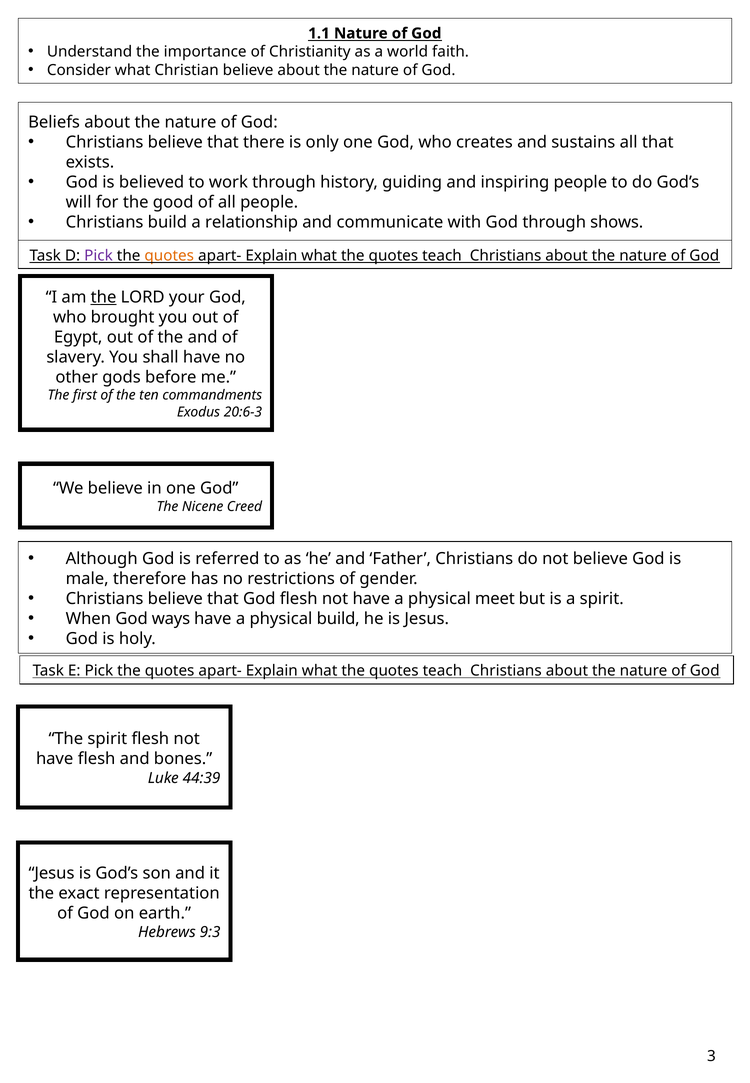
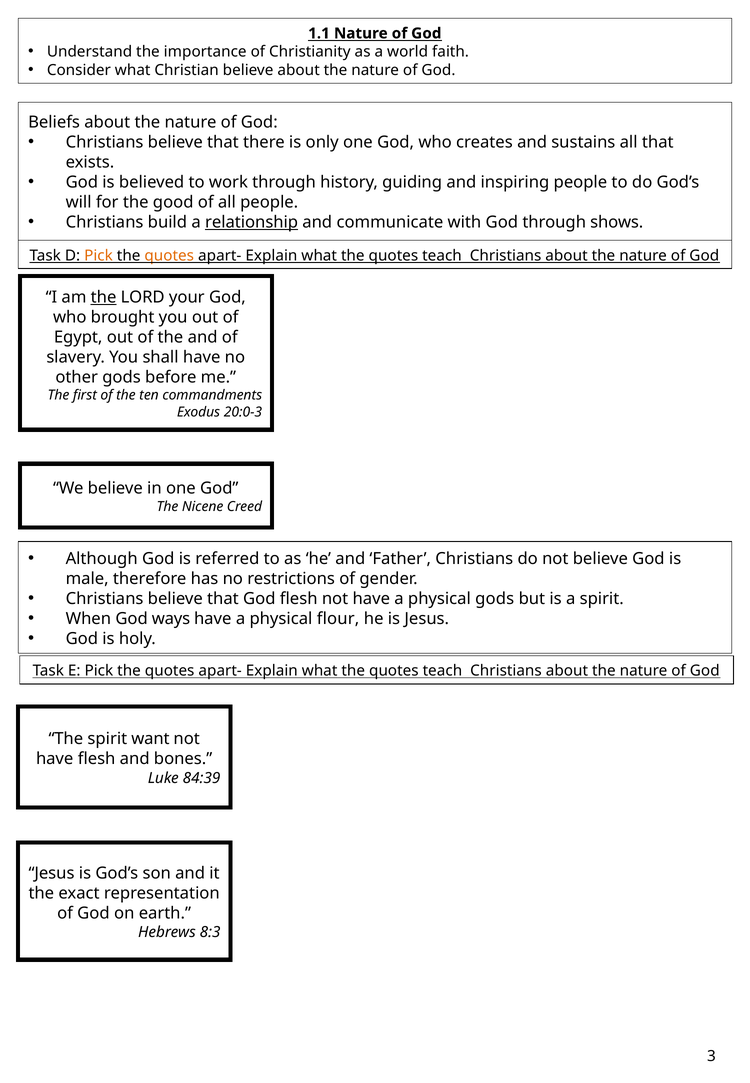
relationship underline: none -> present
Pick at (99, 256) colour: purple -> orange
20:6-3: 20:6-3 -> 20:0-3
physical meet: meet -> gods
physical build: build -> flour
spirit flesh: flesh -> want
44:39: 44:39 -> 84:39
9:3: 9:3 -> 8:3
